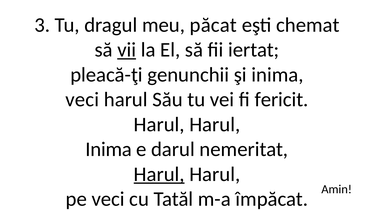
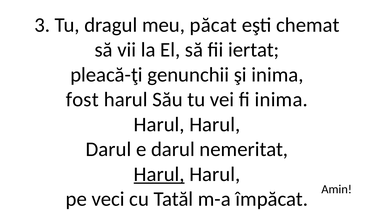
vii underline: present -> none
veci at (82, 100): veci -> fost
fi fericit: fericit -> inima
Inima at (109, 150): Inima -> Darul
